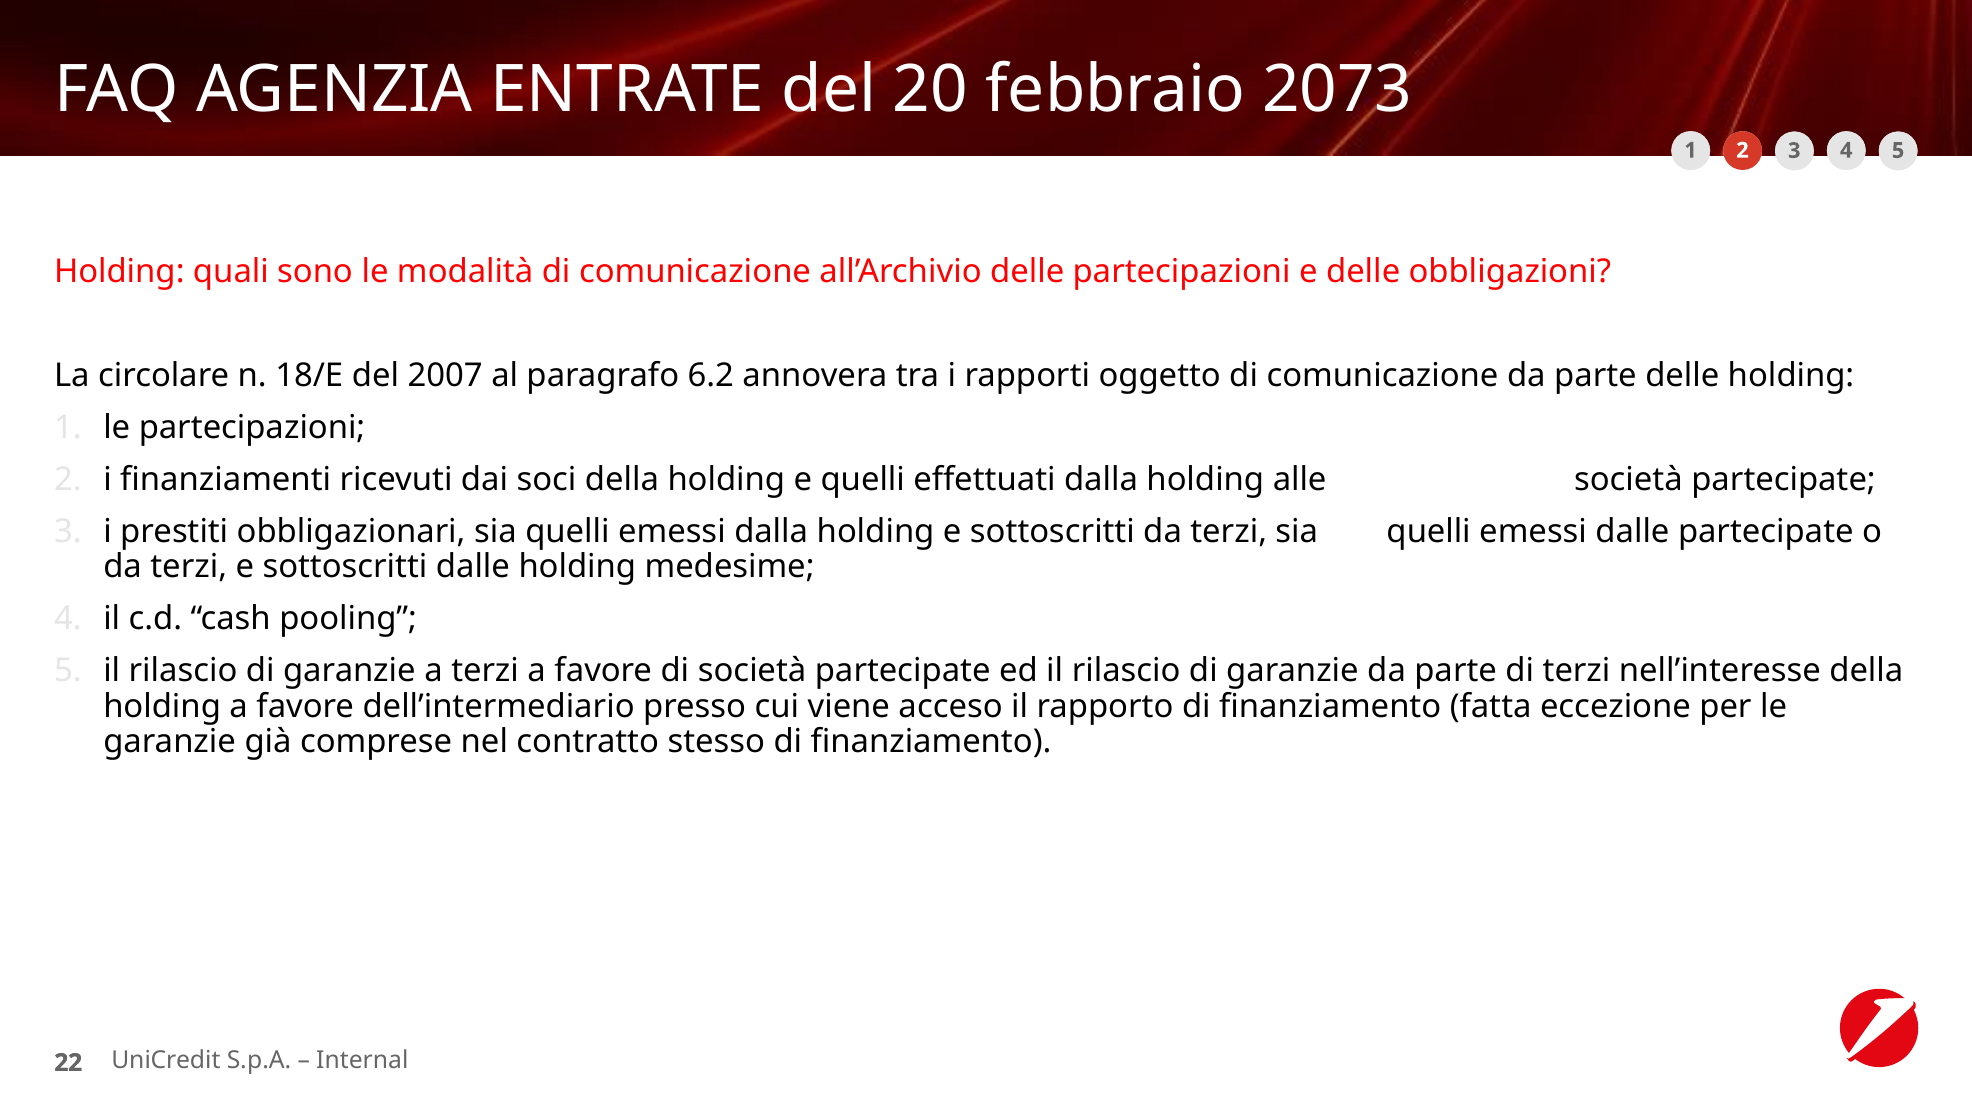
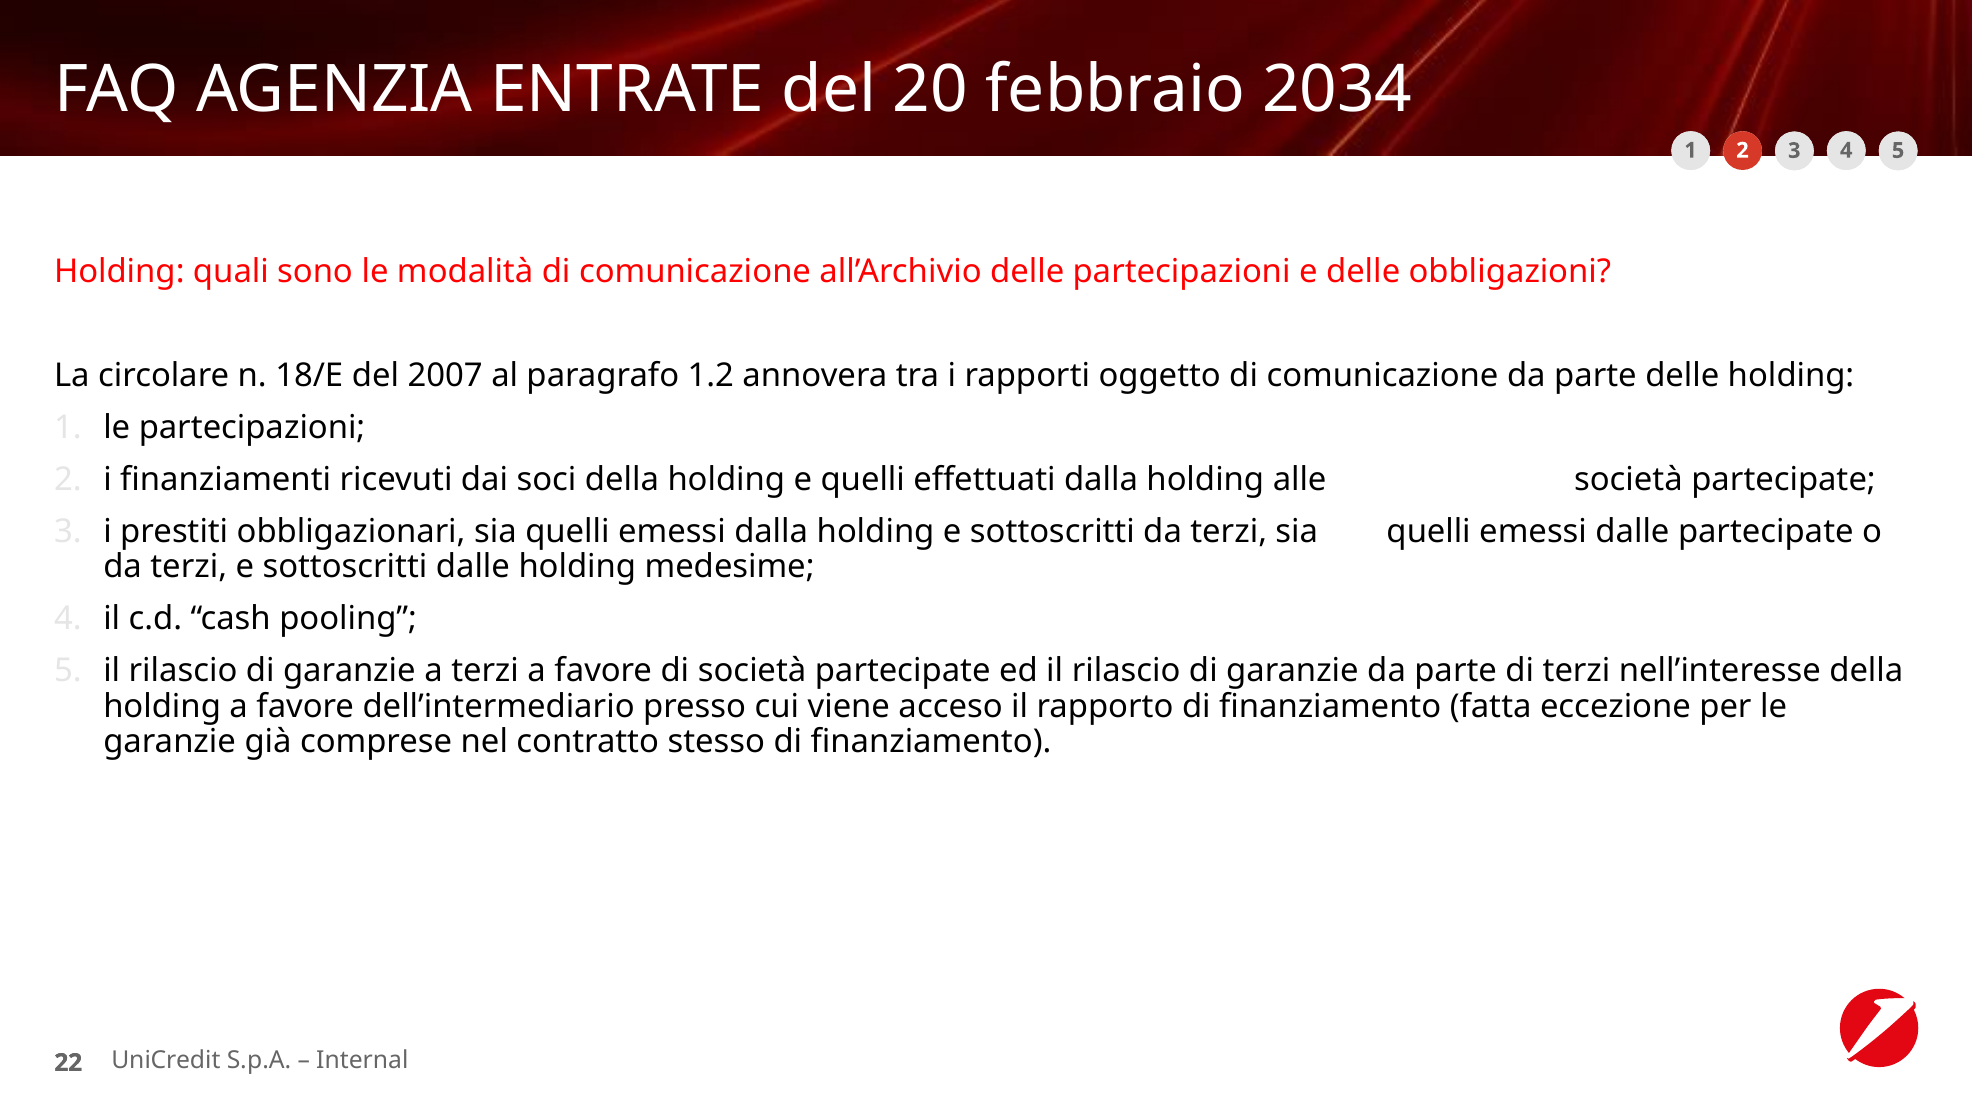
2073: 2073 -> 2034
6.2: 6.2 -> 1.2
